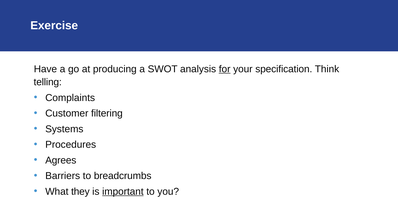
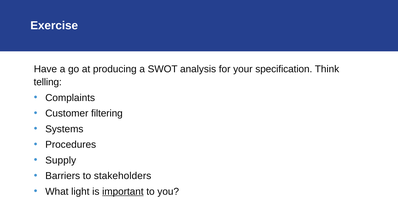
for underline: present -> none
Agrees: Agrees -> Supply
breadcrumbs: breadcrumbs -> stakeholders
they: they -> light
